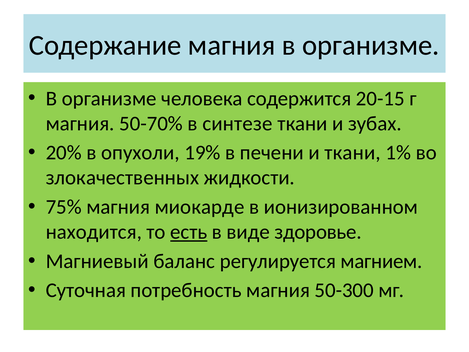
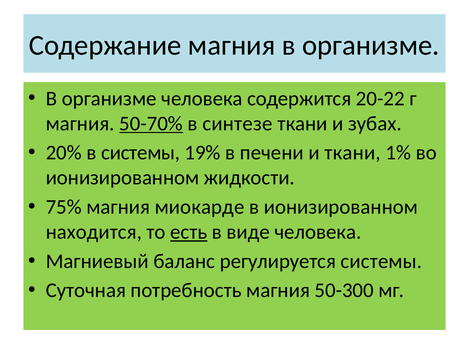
20-15: 20-15 -> 20-22
50-70% underline: none -> present
в опухоли: опухоли -> системы
злокачественных at (122, 178): злокачественных -> ионизированном
виде здоровье: здоровье -> человека
регулируется магнием: магнием -> системы
